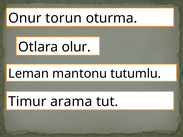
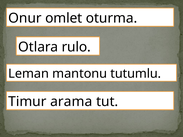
torun: torun -> omlet
olur: olur -> rulo
